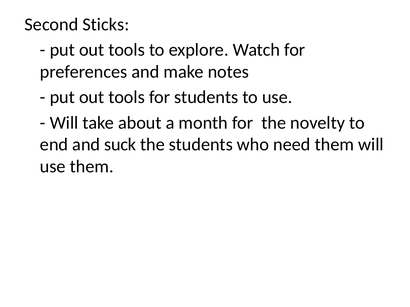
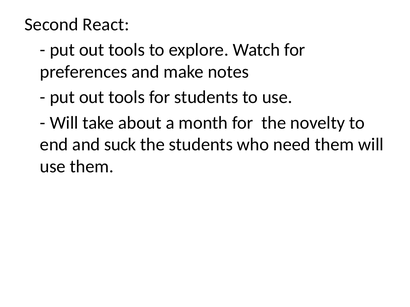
Sticks: Sticks -> React
